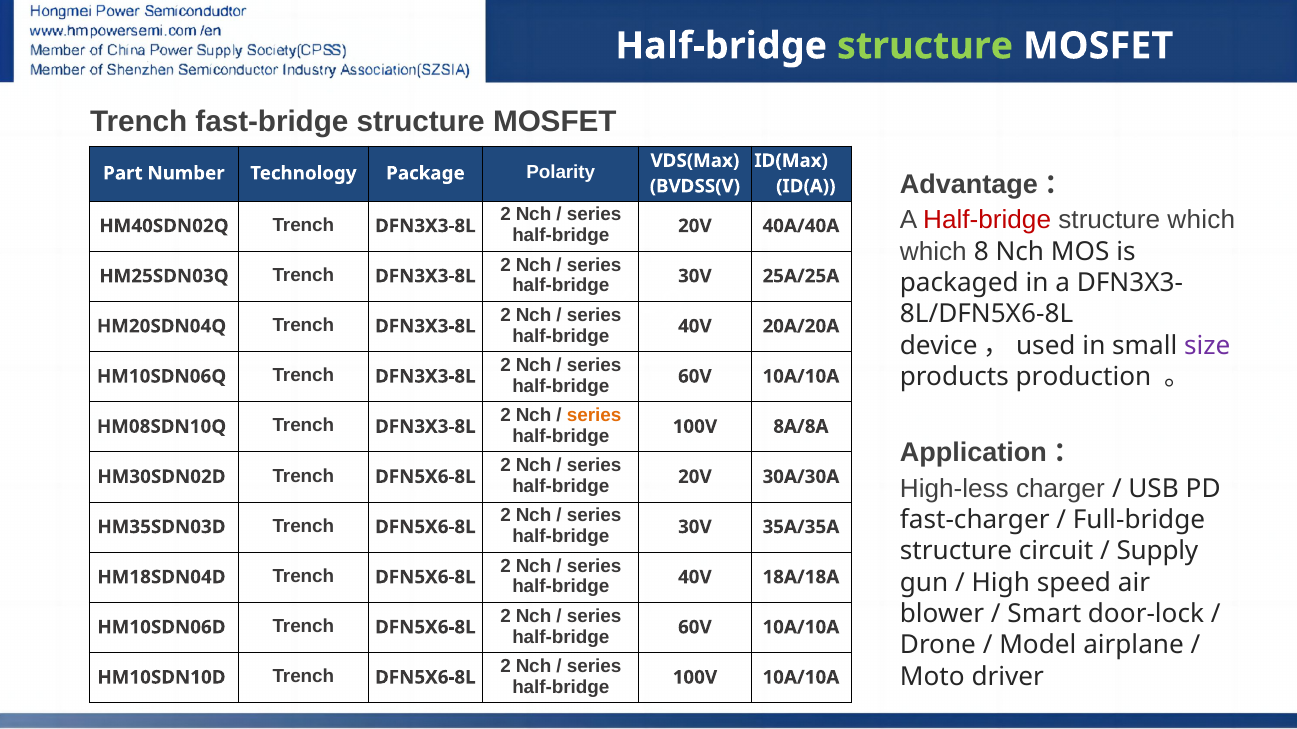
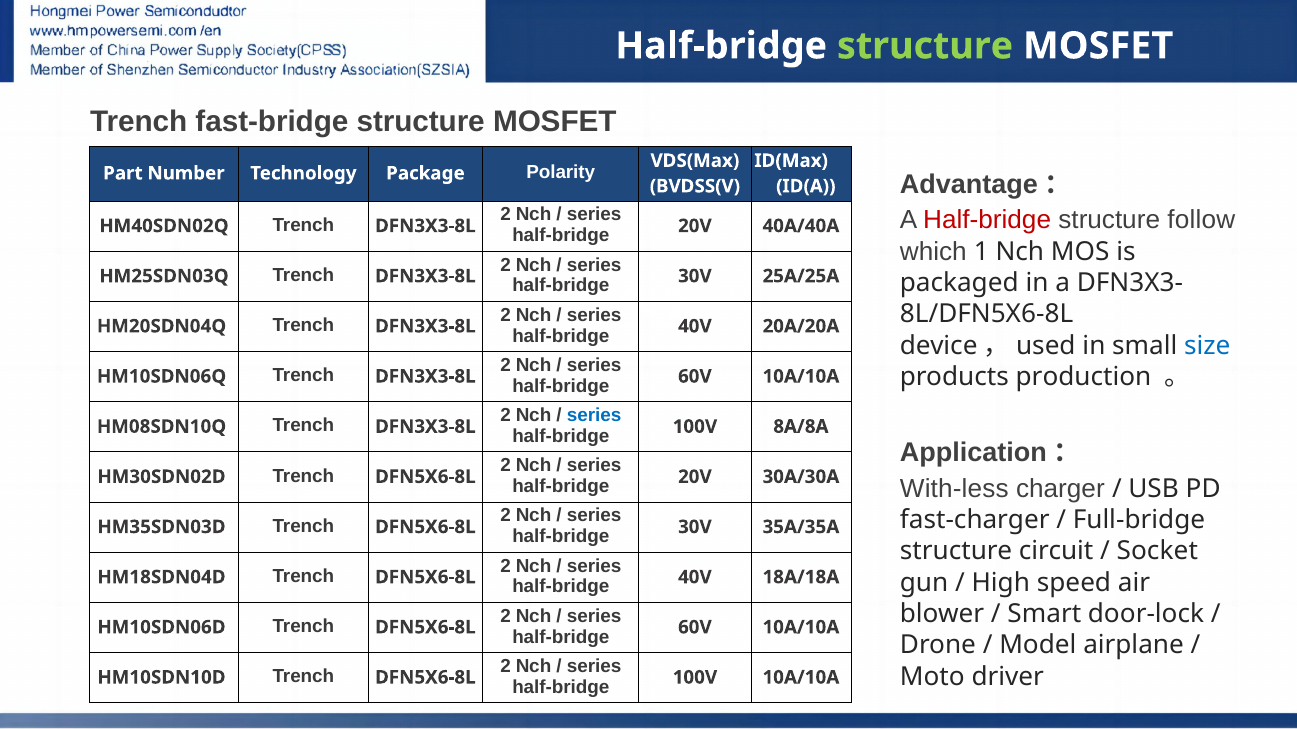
structure which: which -> follow
8: 8 -> 1
size colour: purple -> blue
series at (594, 416) colour: orange -> blue
High-less: High-less -> With-less
Supply: Supply -> Socket
